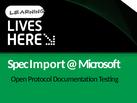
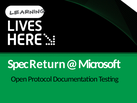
Import: Import -> Return
